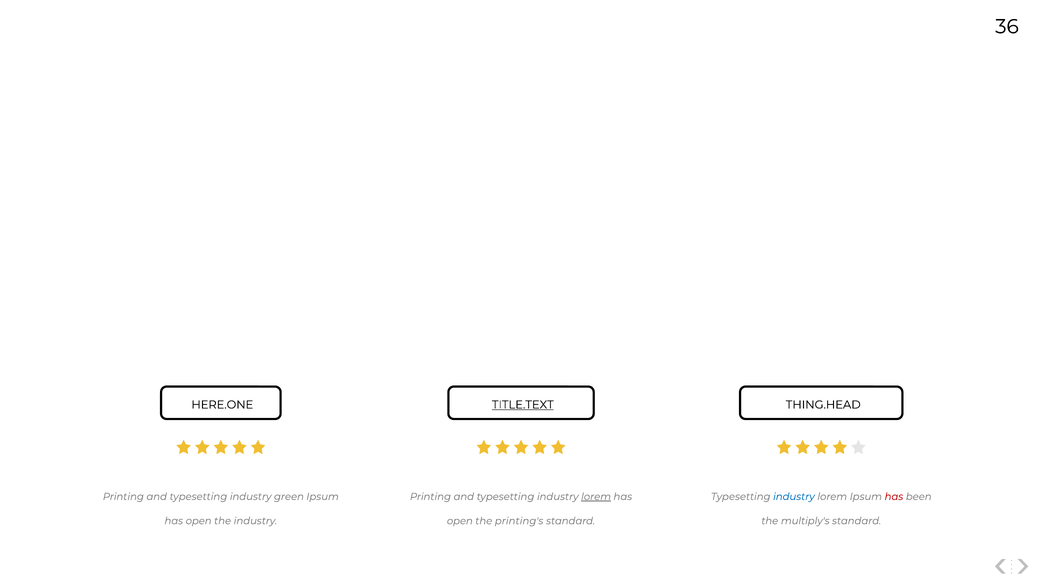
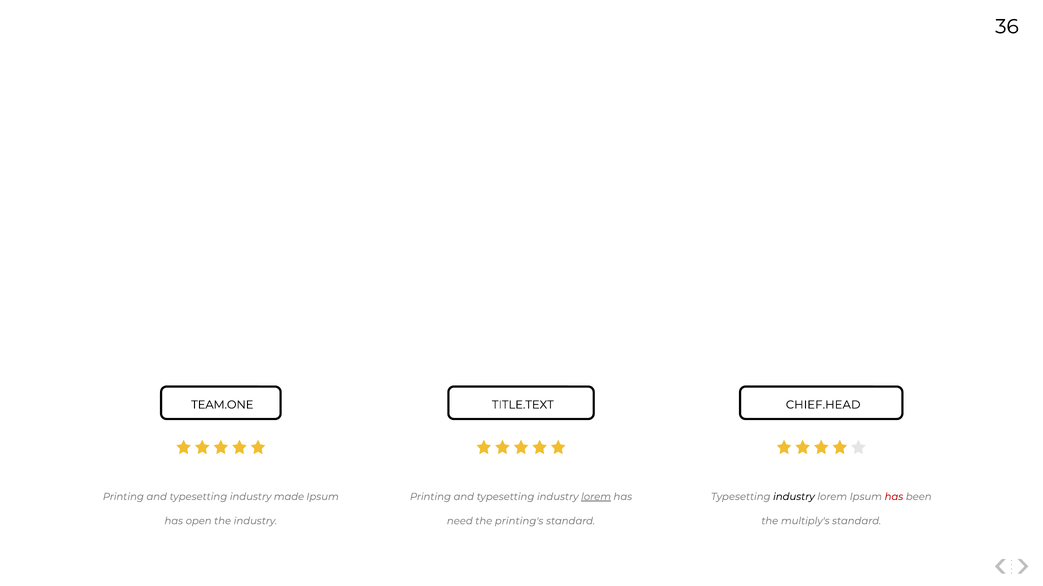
HERE.ONE: HERE.ONE -> TEAM.ONE
TITLE.TEXT underline: present -> none
THING.HEAD: THING.HEAD -> CHIEF.HEAD
green: green -> made
industry at (794, 497) colour: blue -> black
open at (460, 522): open -> need
